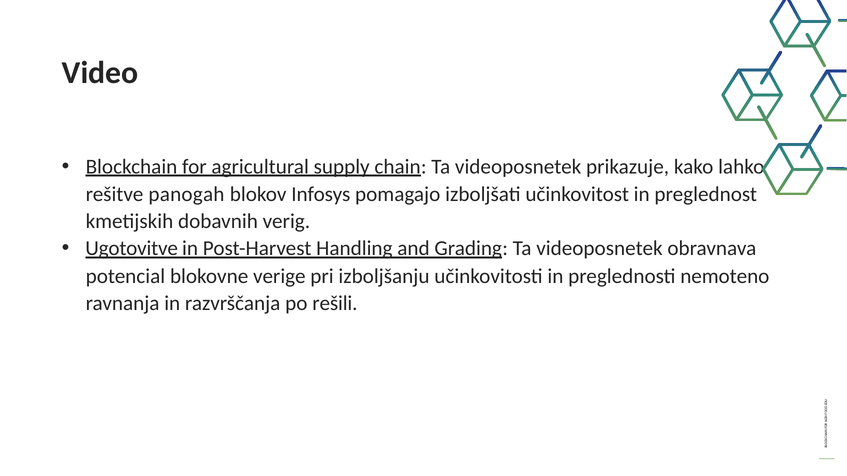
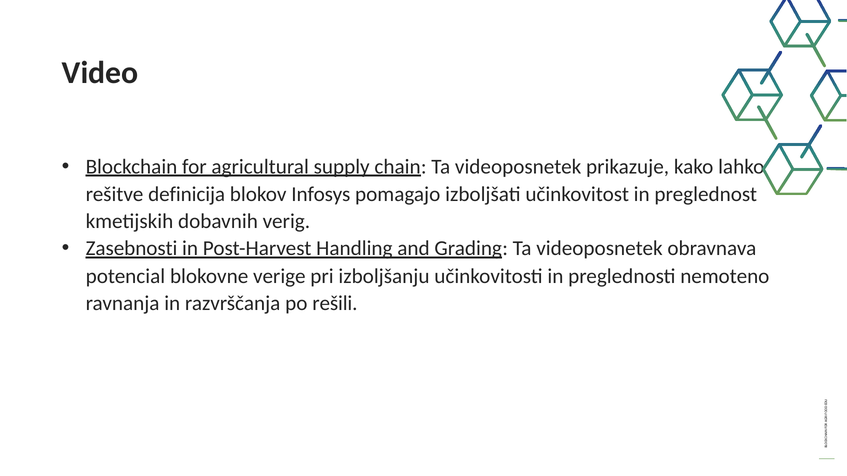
panogah: panogah -> definicija
Ugotovitve: Ugotovitve -> Zasebnosti
